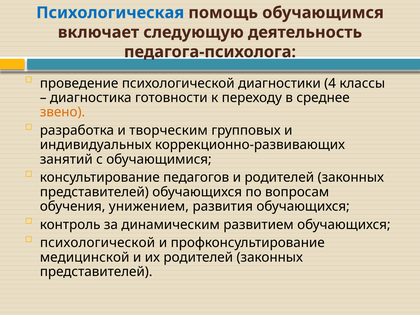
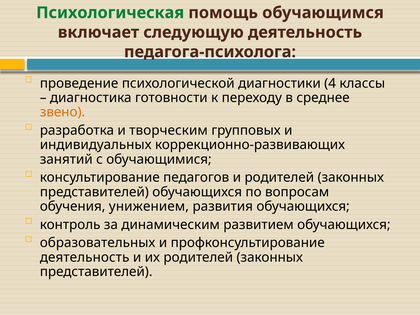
Психологическая colour: blue -> green
психологической at (98, 243): психологической -> образовательных
медицинской at (85, 257): медицинской -> деятельность
